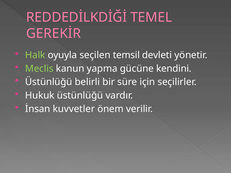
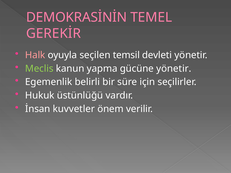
REDDEDİLKDİĞİ: REDDEDİLKDİĞİ -> DEMOKRASİNİN
Halk colour: light green -> pink
gücüne kendini: kendini -> yönetir
Üstünlüğü at (49, 82): Üstünlüğü -> Egemenlik
